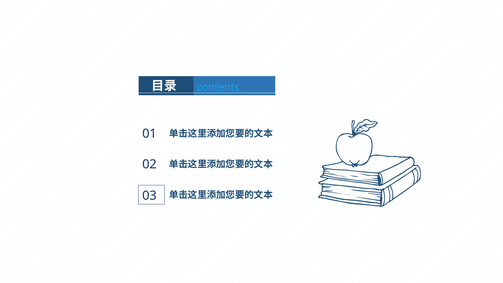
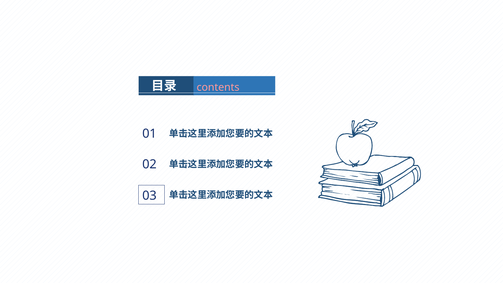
contents colour: light blue -> pink
